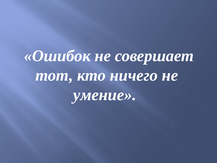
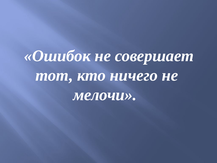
умение: умение -> мелочи
